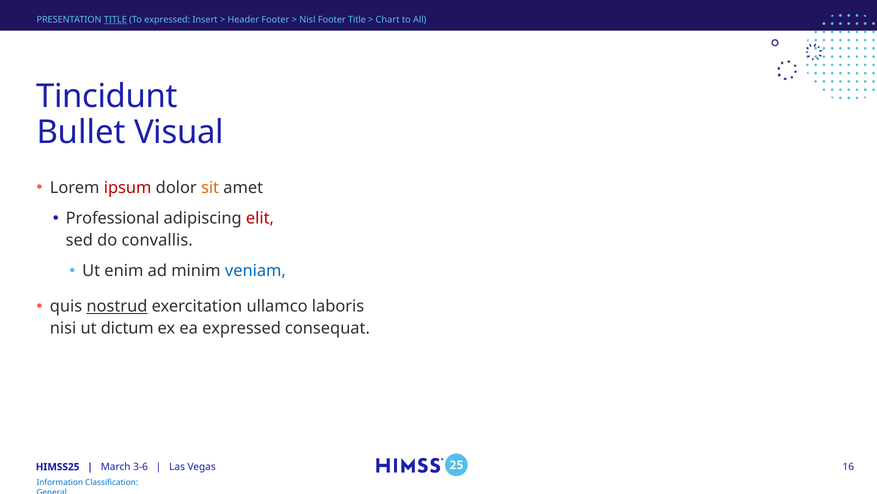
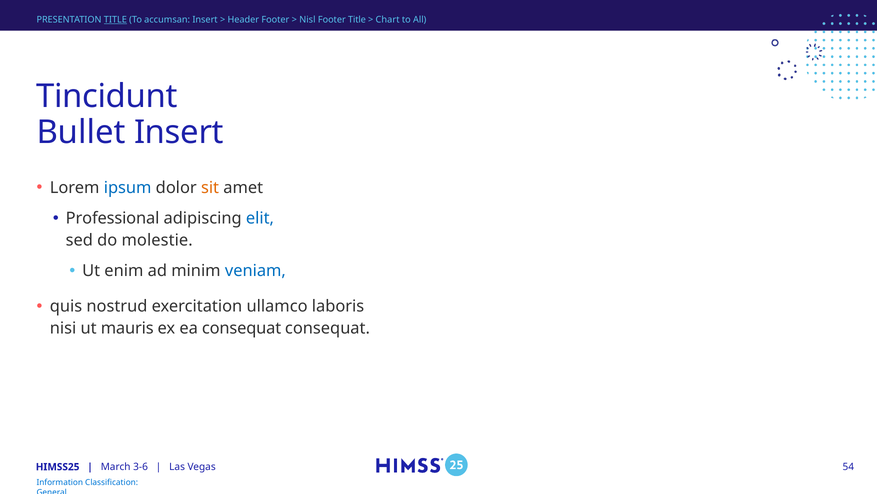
To expressed: expressed -> accumsan
Bullet Visual: Visual -> Insert
ipsum colour: red -> blue
elit colour: red -> blue
convallis: convallis -> molestie
nostrud underline: present -> none
dictum: dictum -> mauris
ea expressed: expressed -> consequat
16: 16 -> 54
